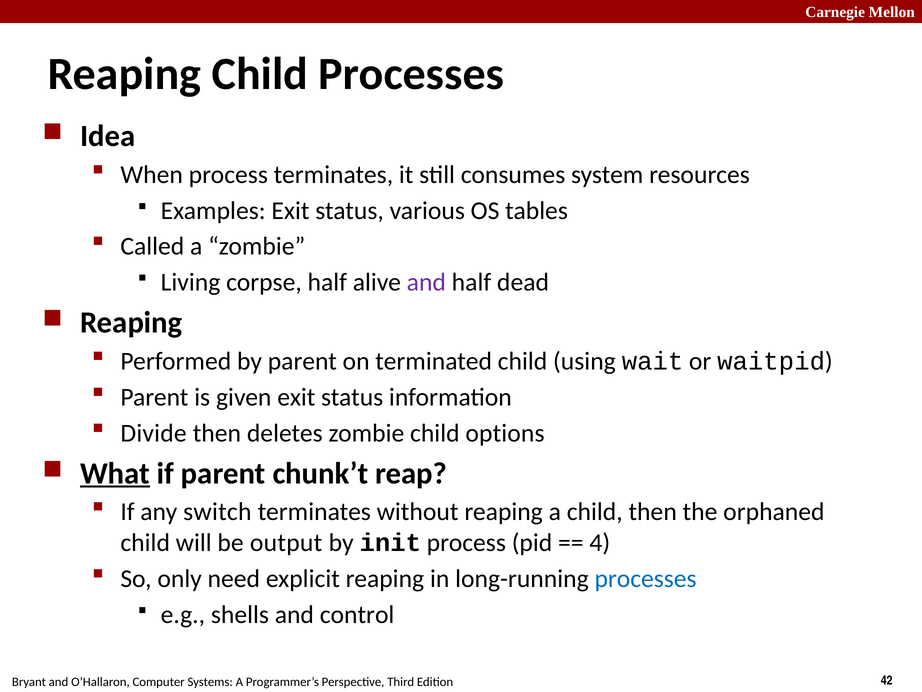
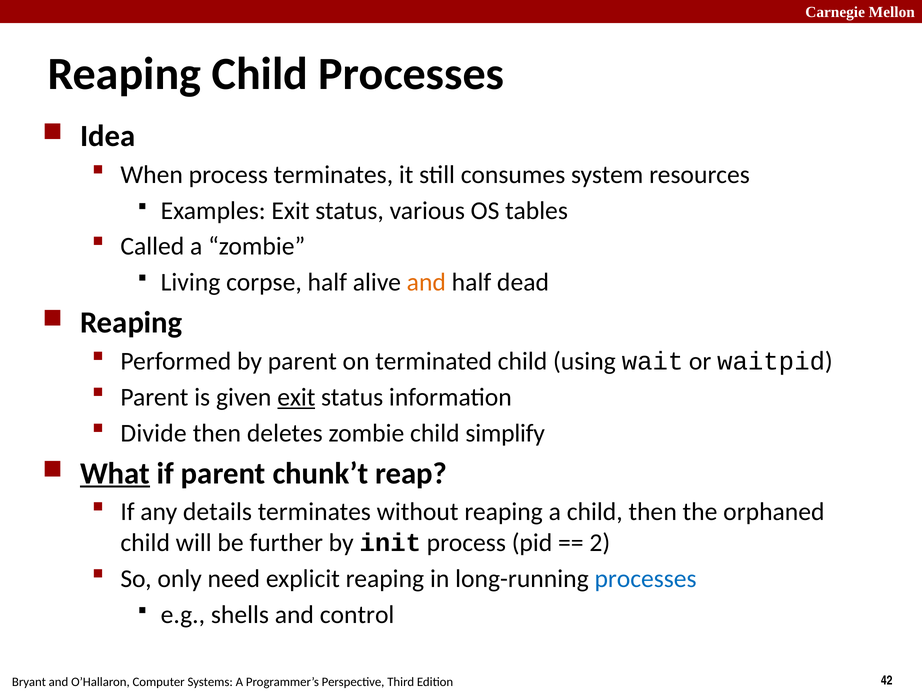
and at (426, 282) colour: purple -> orange
exit at (296, 397) underline: none -> present
options: options -> simplify
switch: switch -> details
output: output -> further
4: 4 -> 2
